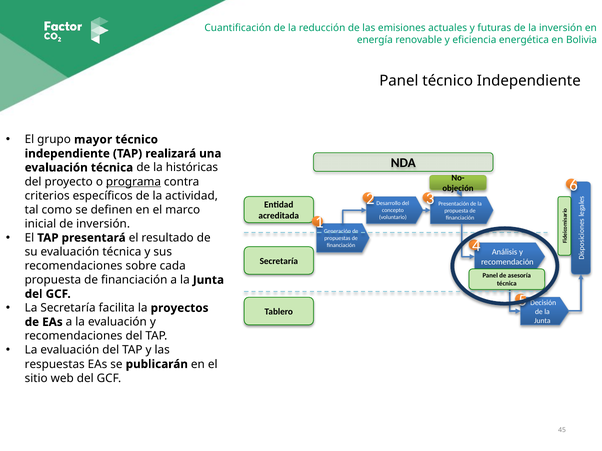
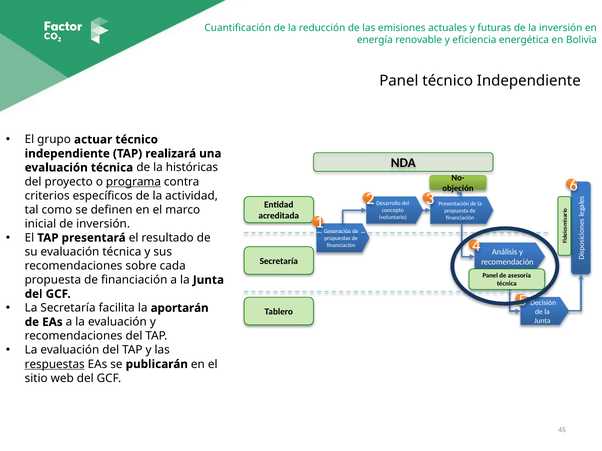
mayor: mayor -> actuar
proyectos: proyectos -> aportarán
respuestas underline: none -> present
